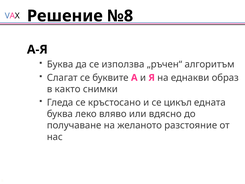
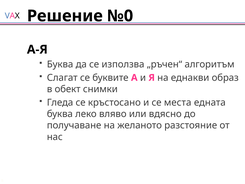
№8: №8 -> №0
както: както -> обект
цикъл: цикъл -> места
